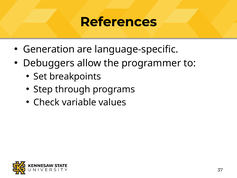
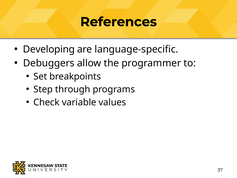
Generation: Generation -> Developing
